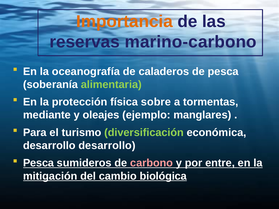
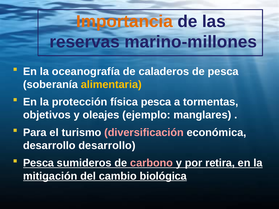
marino-carbono: marino-carbono -> marino-millones
alimentaria colour: light green -> yellow
física sobre: sobre -> pesca
mediante: mediante -> objetivos
diversificación colour: light green -> pink
entre: entre -> retira
